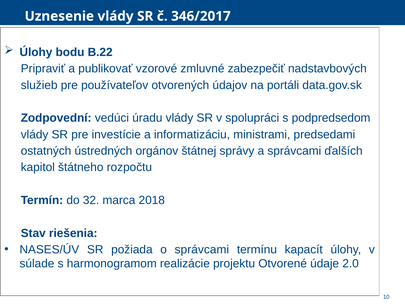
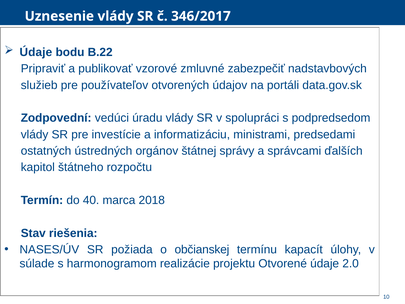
Úlohy at (36, 52): Úlohy -> Údaje
32: 32 -> 40
o správcami: správcami -> občianskej
